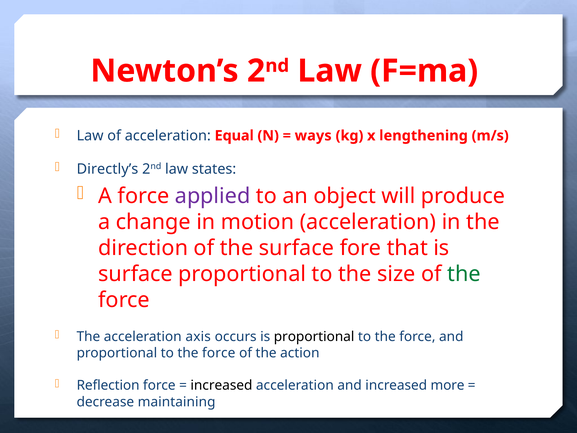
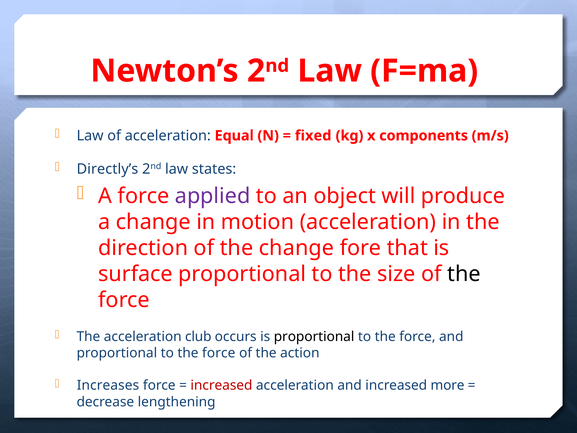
ways: ways -> fixed
lengthening: lengthening -> components
the surface: surface -> change
the at (464, 274) colour: green -> black
axis: axis -> club
Reflection: Reflection -> Increases
increased at (221, 385) colour: black -> red
maintaining: maintaining -> lengthening
